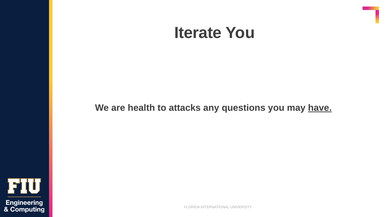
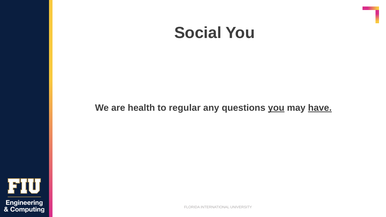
Iterate: Iterate -> Social
attacks: attacks -> regular
you at (276, 108) underline: none -> present
